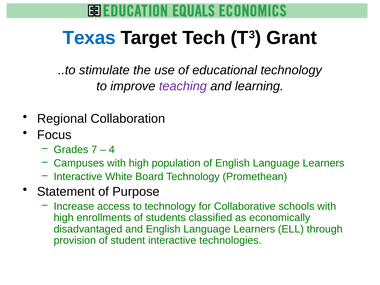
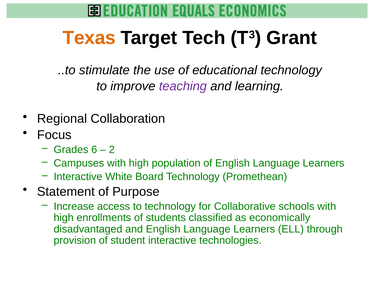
Texas colour: blue -> orange
7: 7 -> 6
4: 4 -> 2
